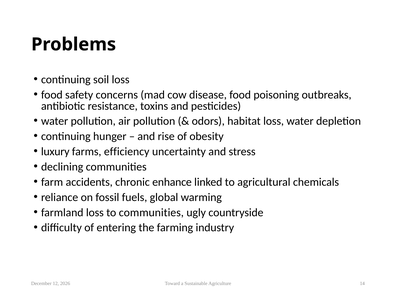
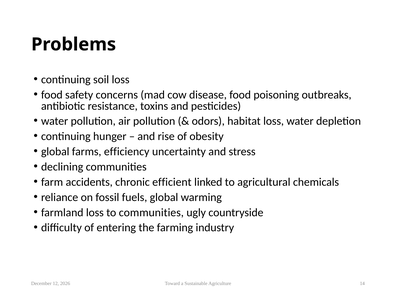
luxury at (55, 152): luxury -> global
enhance: enhance -> efficient
